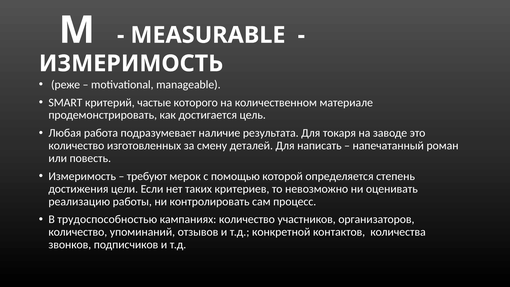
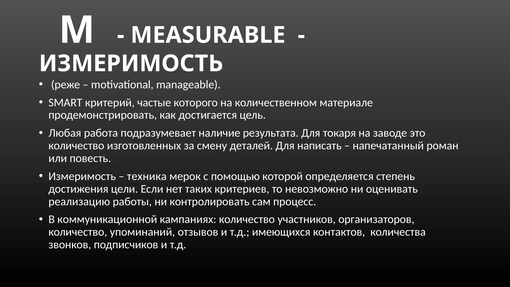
требуют: требуют -> техника
трудоспособностью: трудоспособностью -> коммуникационной
конкретной: конкретной -> имеющихся
